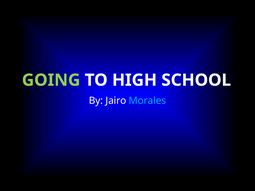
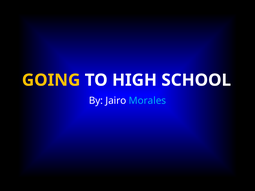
GOING colour: light green -> yellow
